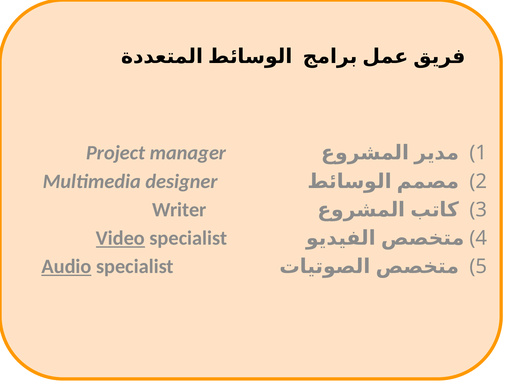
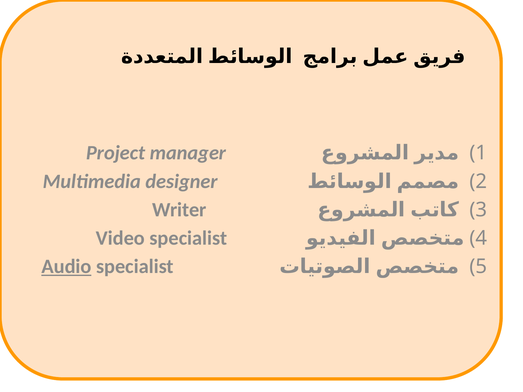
Video underline: present -> none
